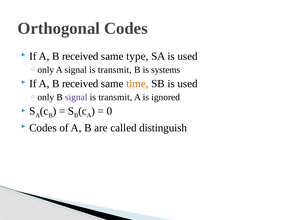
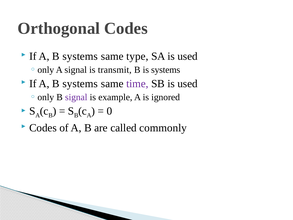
received at (80, 56): received -> systems
received at (80, 84): received -> systems
time colour: orange -> purple
transmit at (115, 97): transmit -> example
distinguish: distinguish -> commonly
